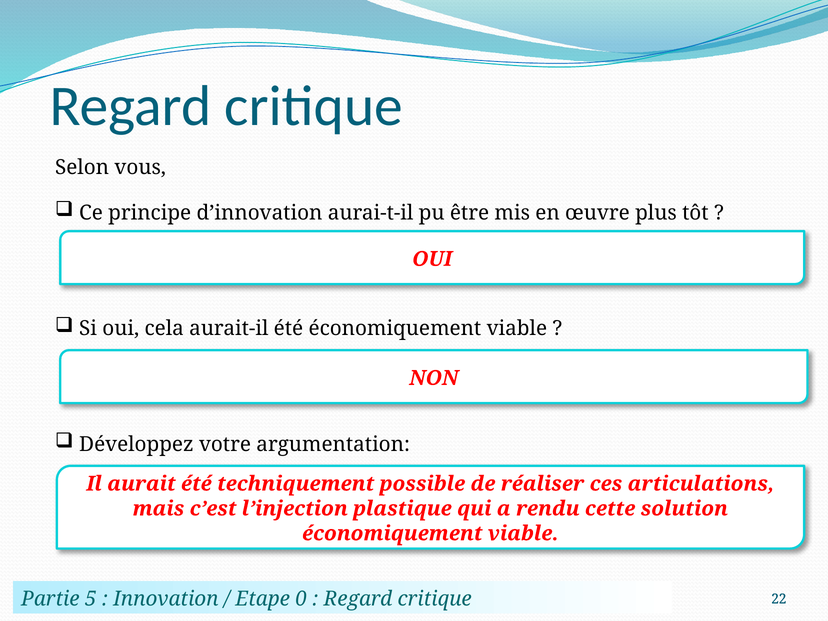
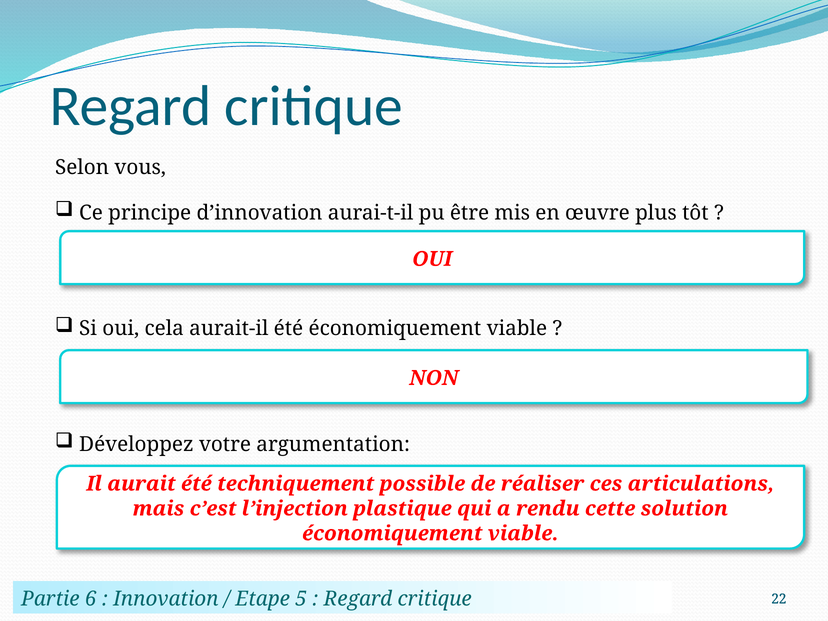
5: 5 -> 6
0: 0 -> 5
